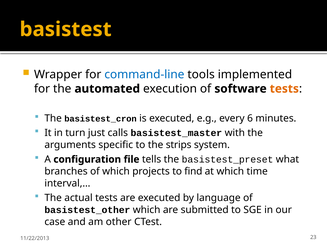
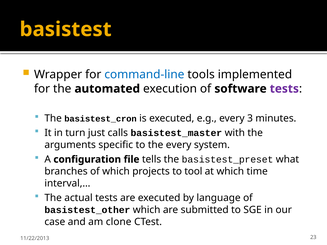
tests at (284, 89) colour: orange -> purple
6: 6 -> 3
the strips: strips -> every
find: find -> tool
other: other -> clone
